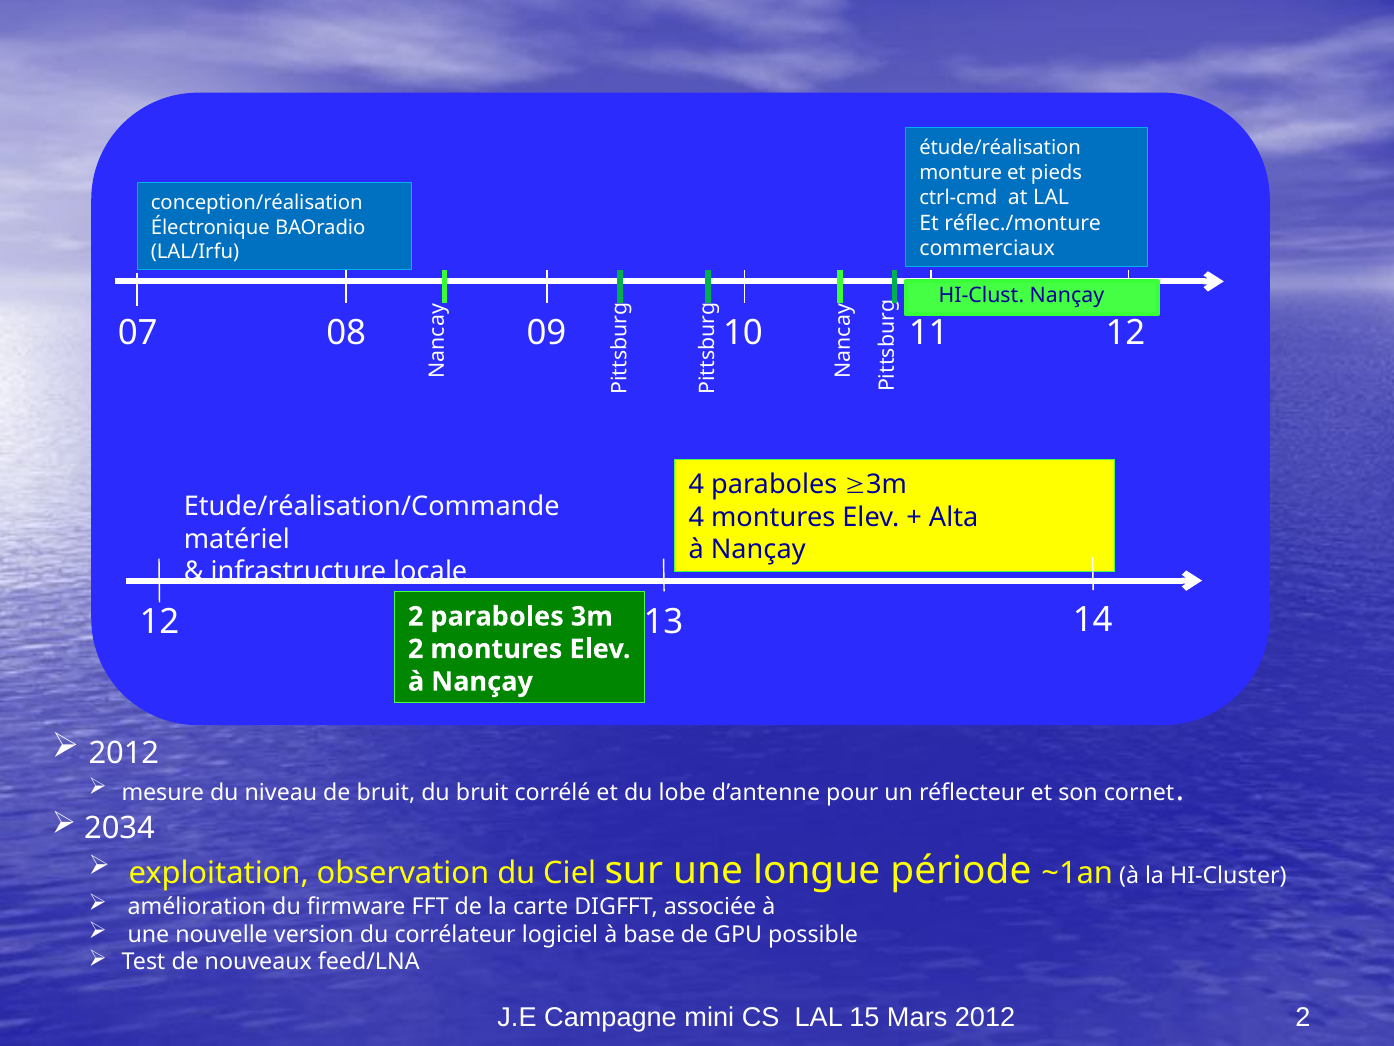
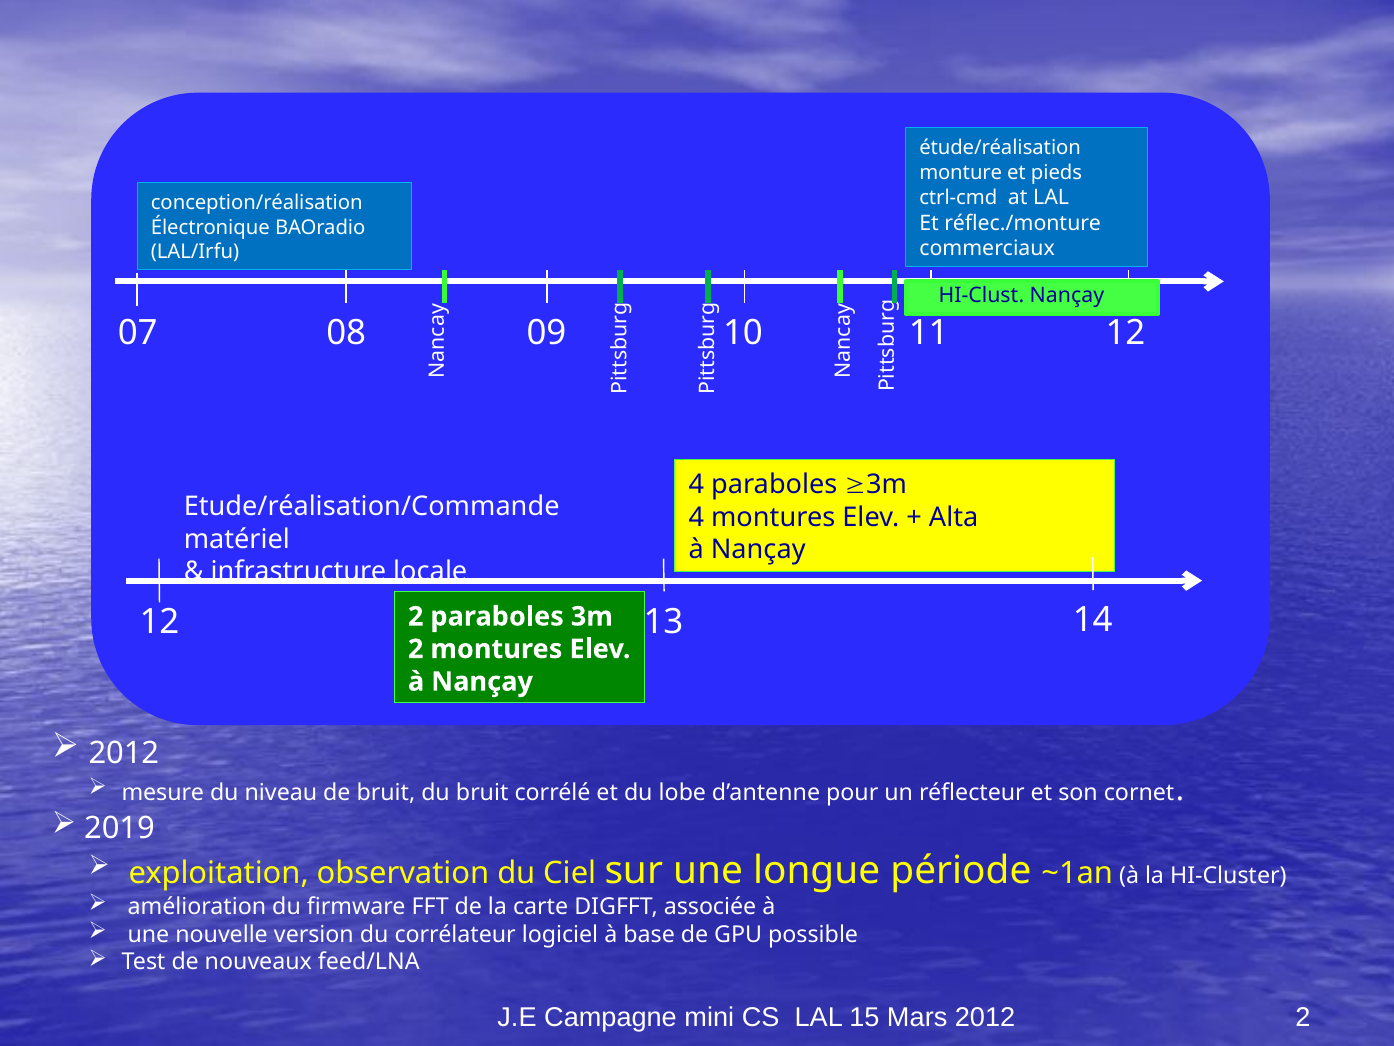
2034: 2034 -> 2019
